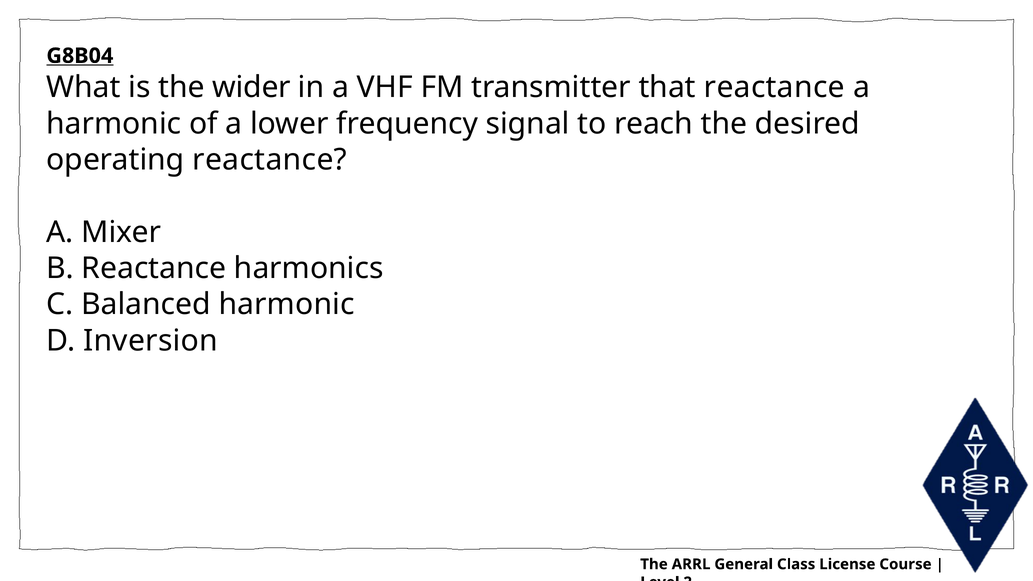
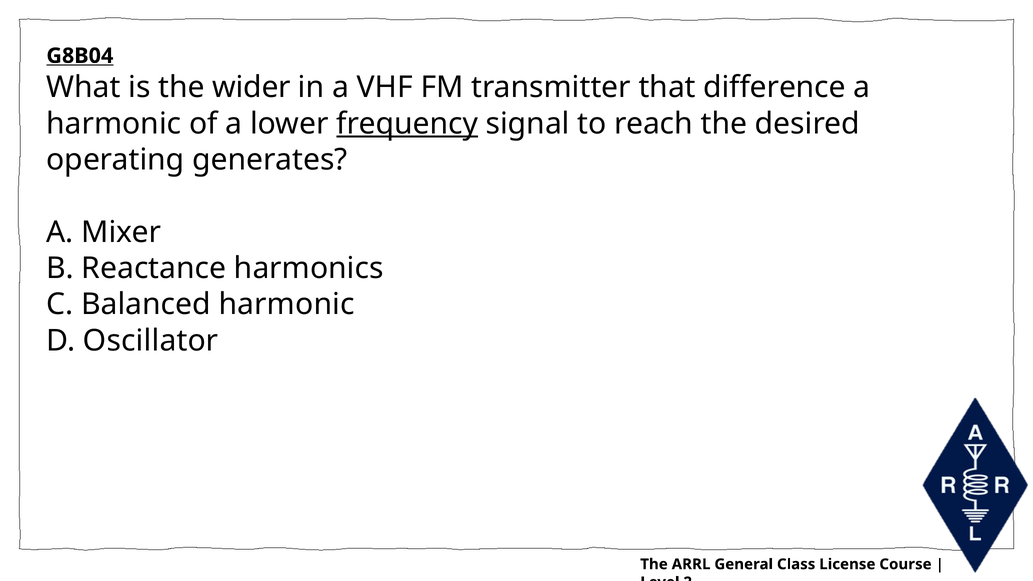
that reactance: reactance -> difference
frequency underline: none -> present
operating reactance: reactance -> generates
Inversion: Inversion -> Oscillator
